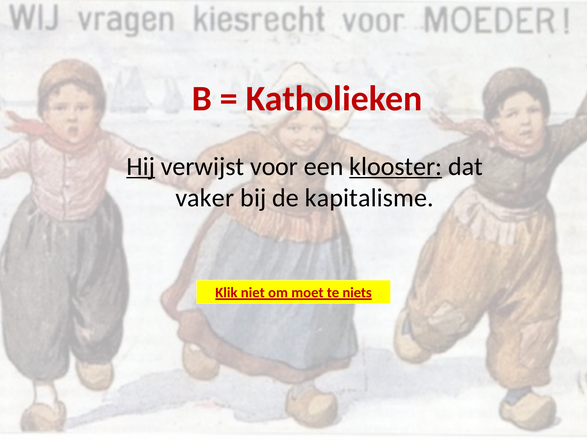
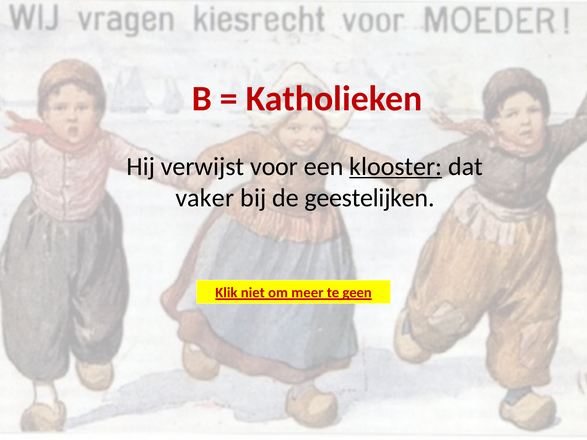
Hij underline: present -> none
kapitalisme: kapitalisme -> geestelijken
moet: moet -> meer
niets: niets -> geen
